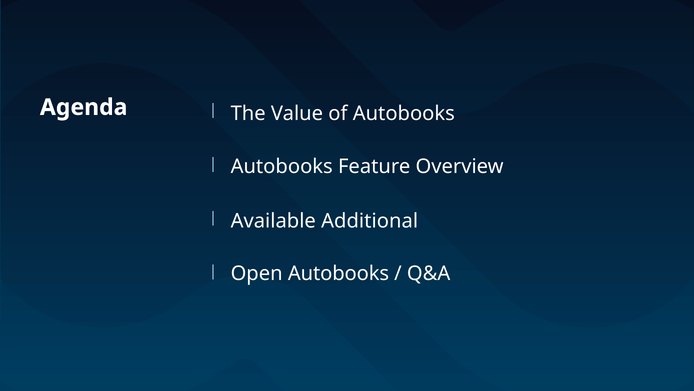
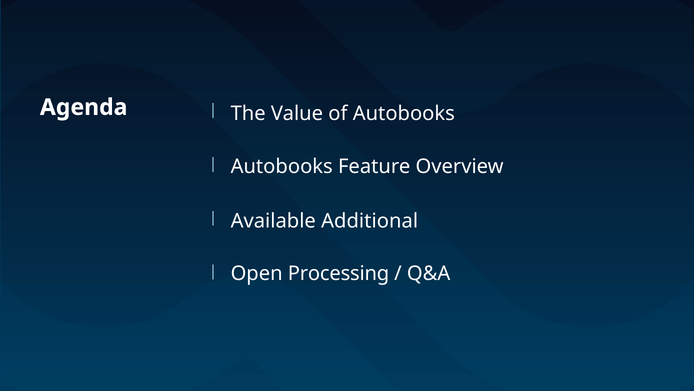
Open Autobooks: Autobooks -> Processing
